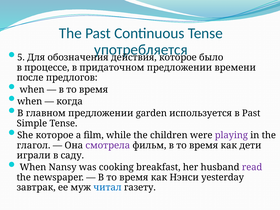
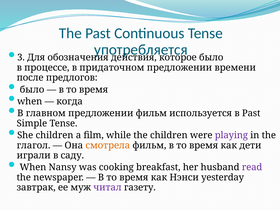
5: 5 -> 3
when at (32, 90): when -> было
предложении garden: garden -> фильм
She которое: которое -> children
смотрела colour: purple -> orange
читал colour: blue -> purple
